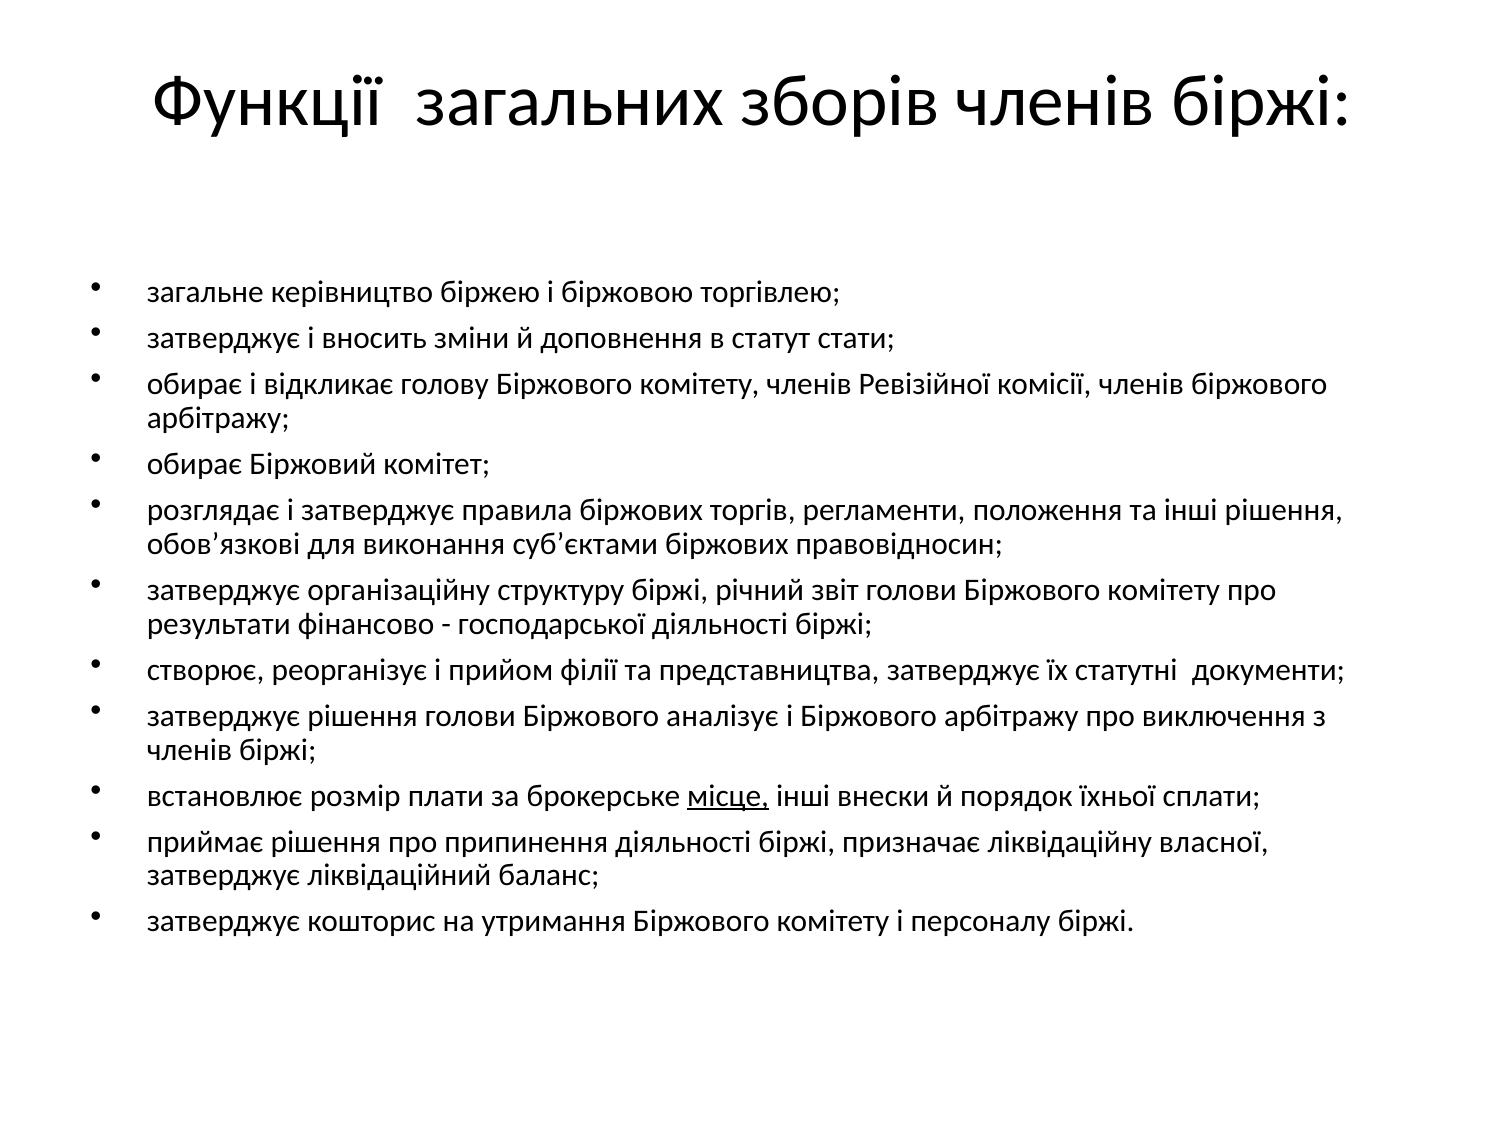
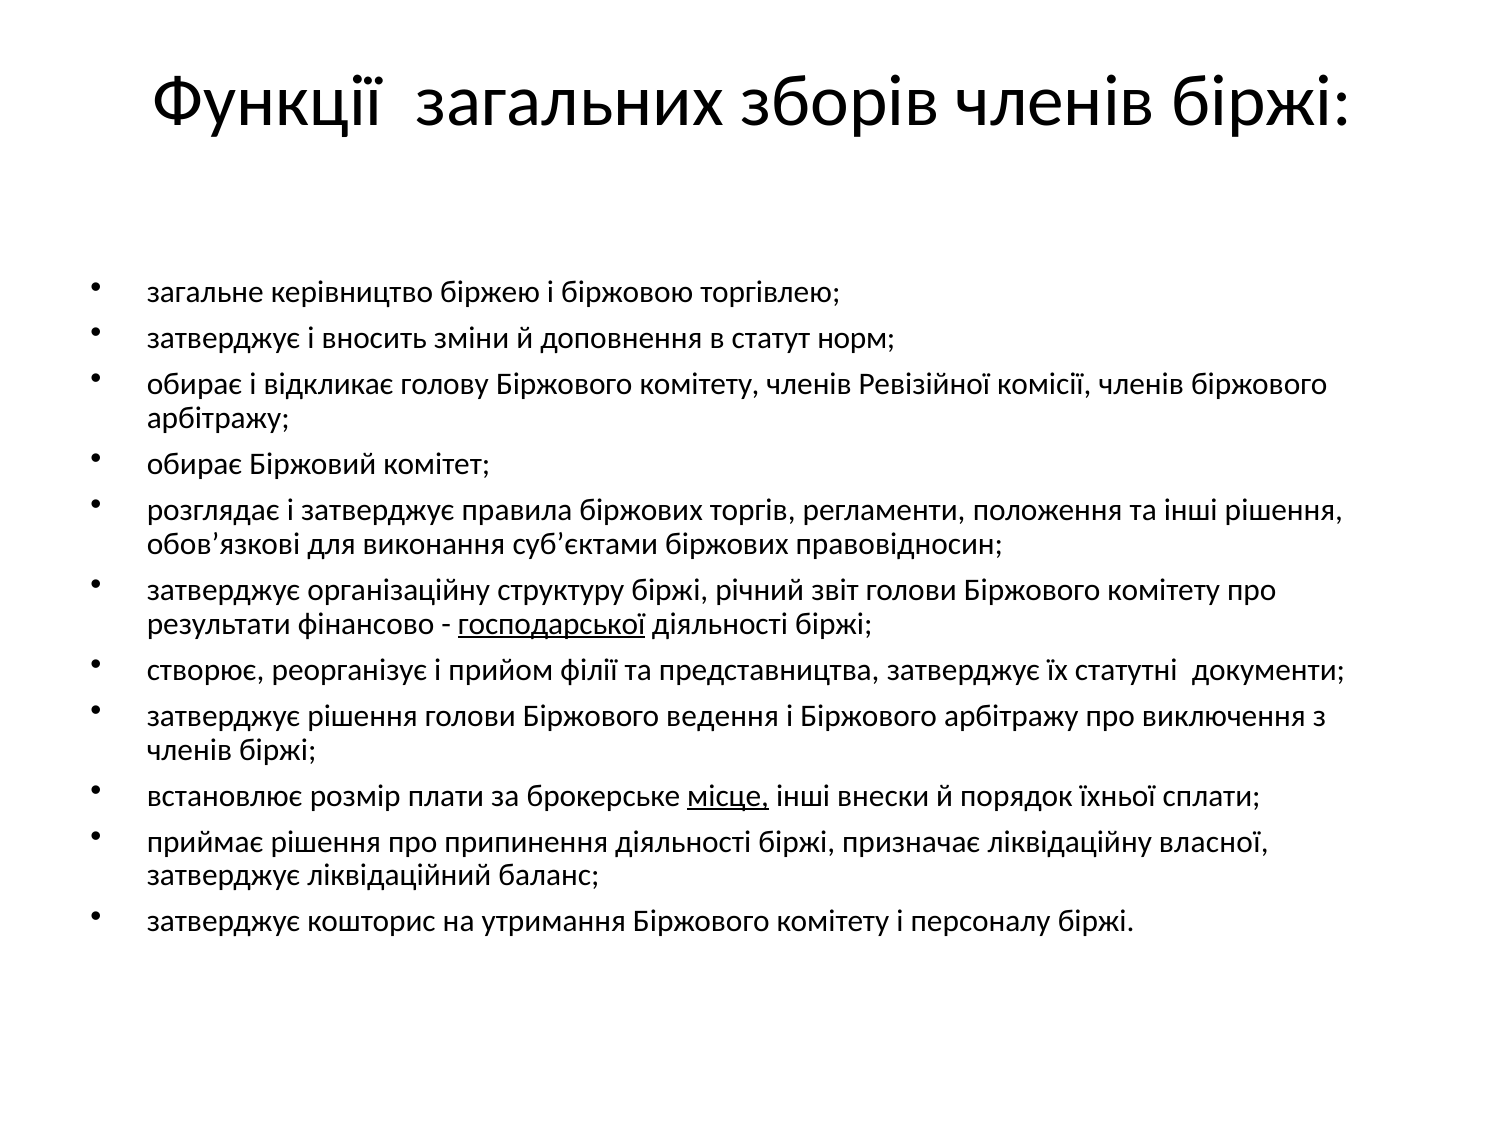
стати: стати -> норм
господарської underline: none -> present
аналізує: аналізує -> ведення
